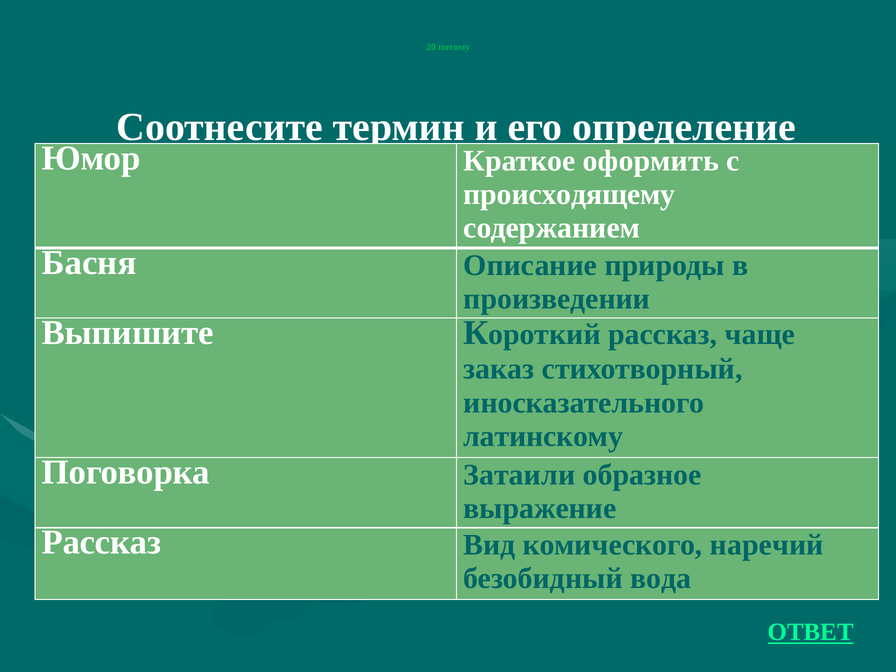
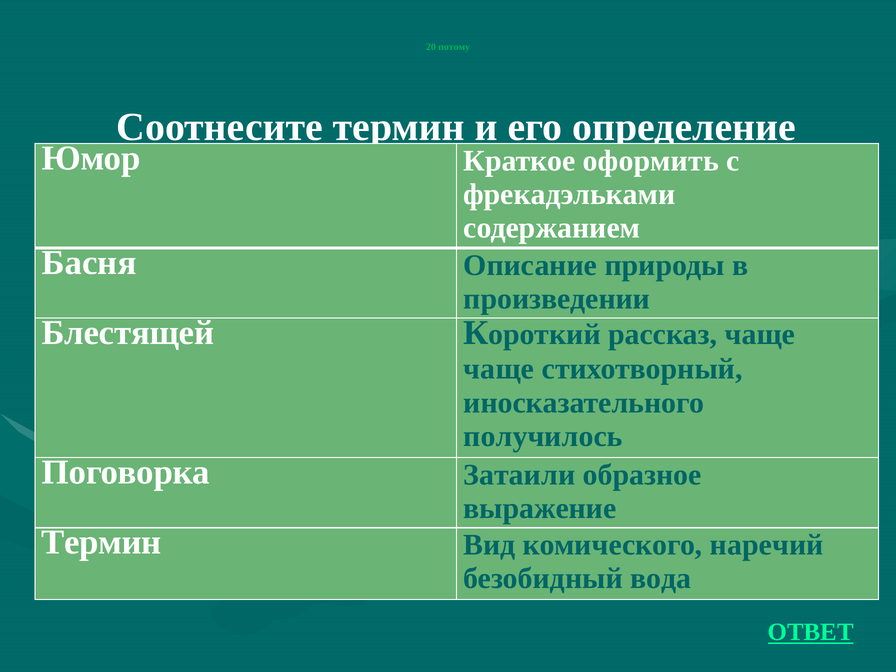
происходящему: происходящему -> фрекадэльками
Выпишите: Выпишите -> Блестящей
заказ at (499, 369): заказ -> чаще
латинскому: латинскому -> получилось
Рассказ at (101, 542): Рассказ -> Термин
